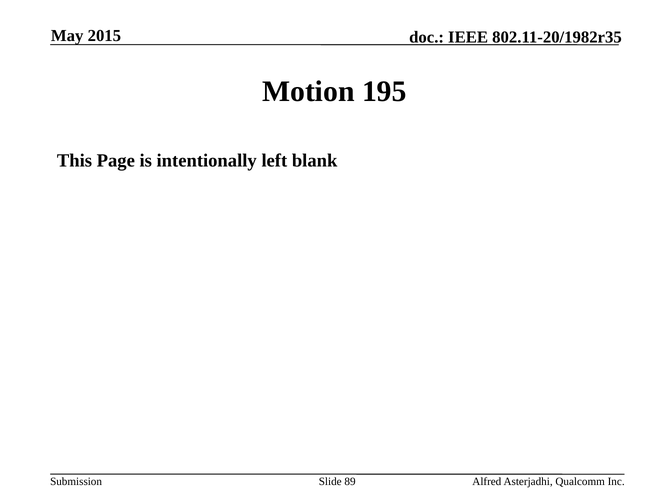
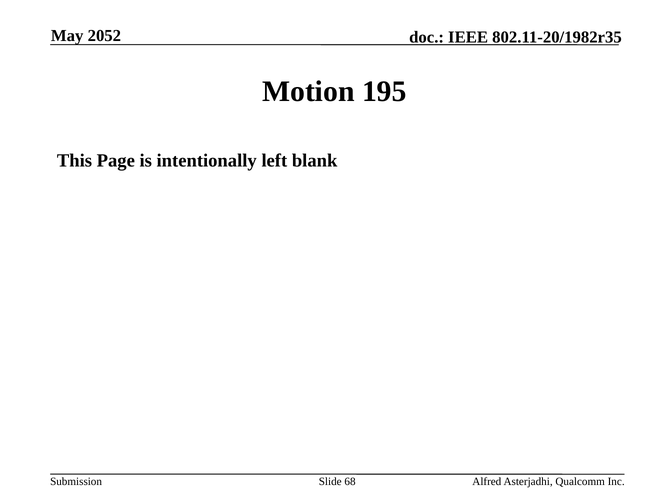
2015: 2015 -> 2052
89: 89 -> 68
